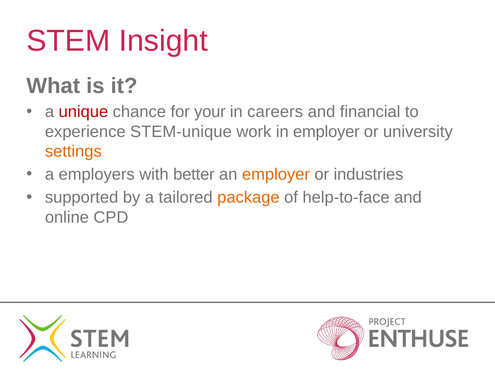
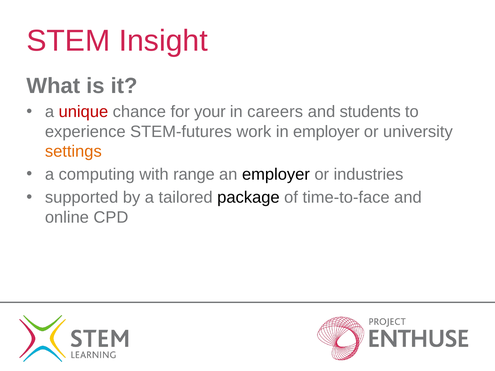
financial: financial -> students
STEM-unique: STEM-unique -> STEM-futures
employers: employers -> computing
better: better -> range
employer at (276, 175) colour: orange -> black
package colour: orange -> black
help-to-face: help-to-face -> time-to-face
